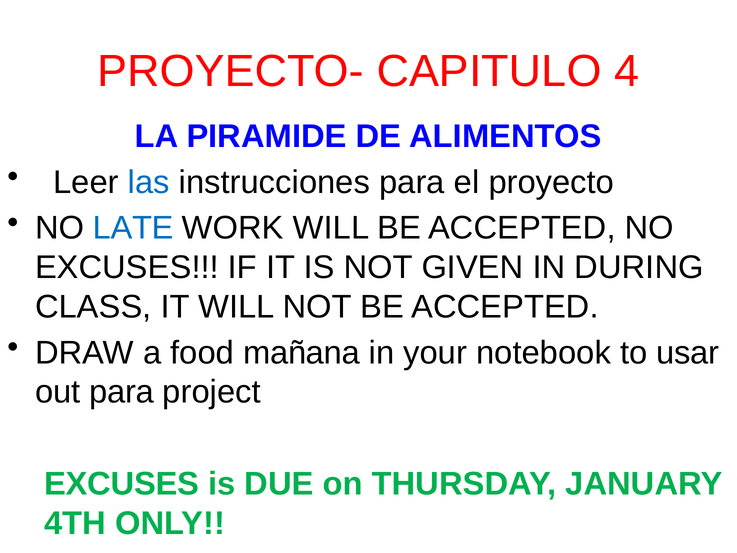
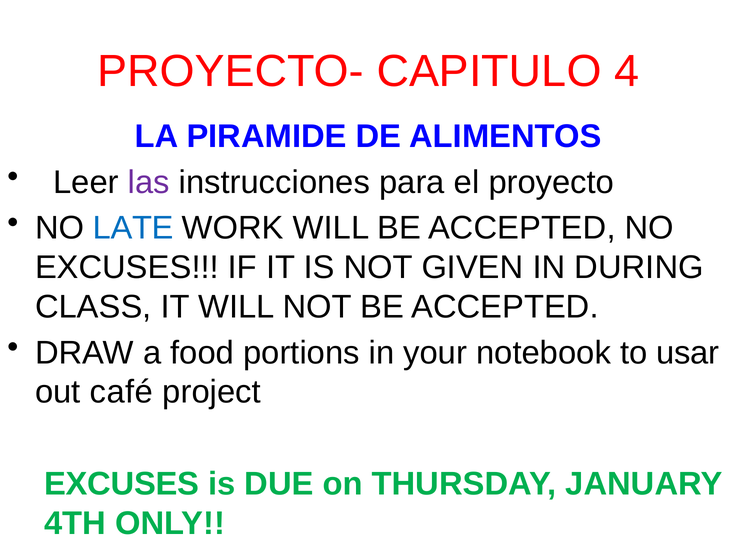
las colour: blue -> purple
mañana: mañana -> portions
out para: para -> café
